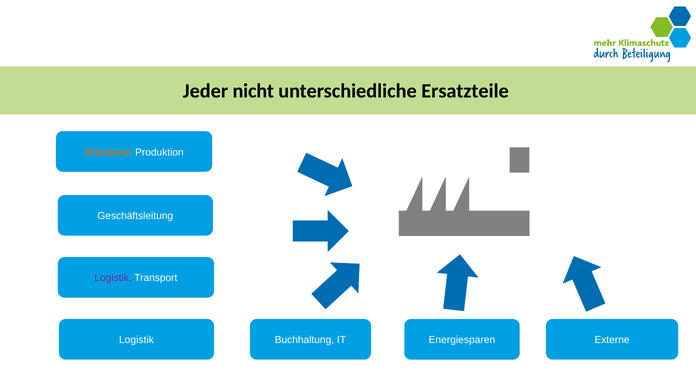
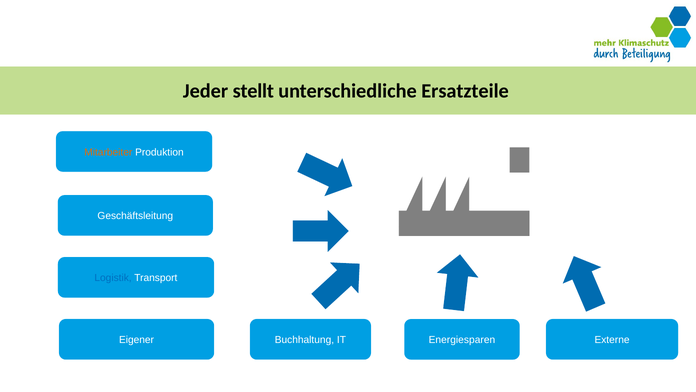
nicht: nicht -> stellt
Logistik at (113, 278) colour: purple -> blue
Logistik at (136, 340): Logistik -> Eigener
